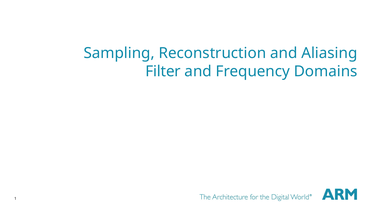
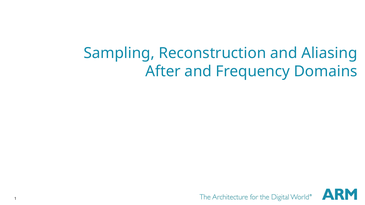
Filter: Filter -> After
